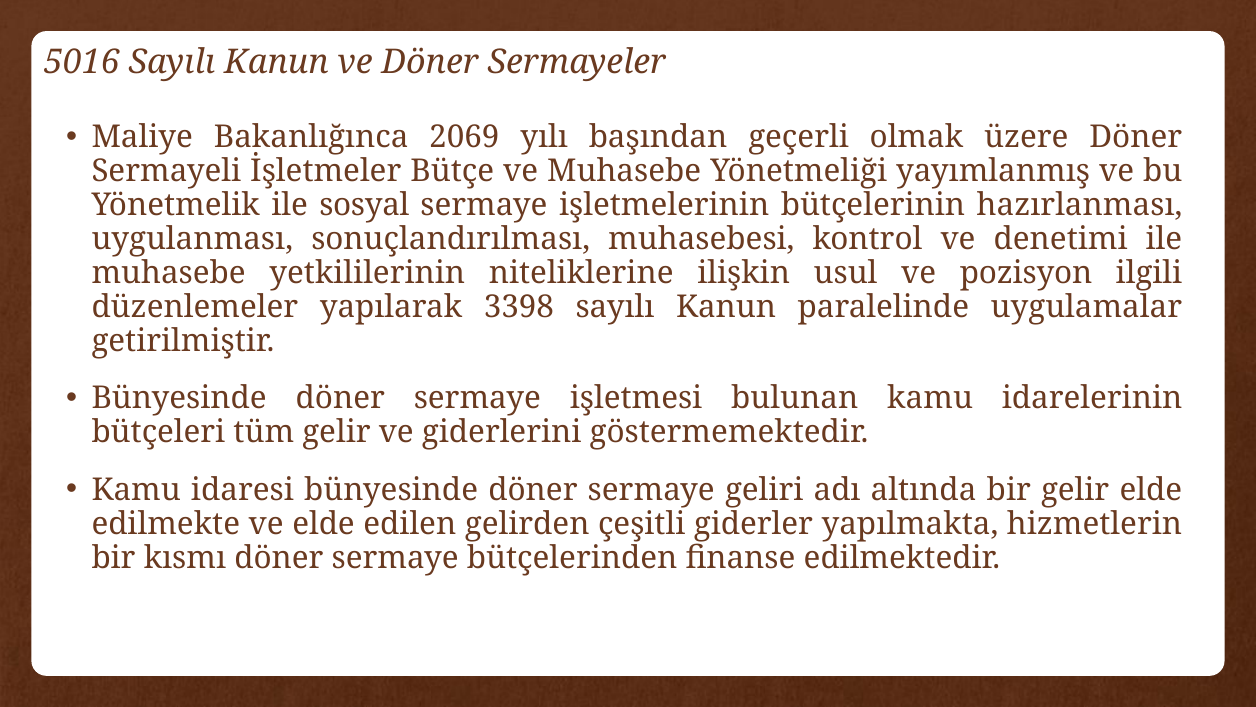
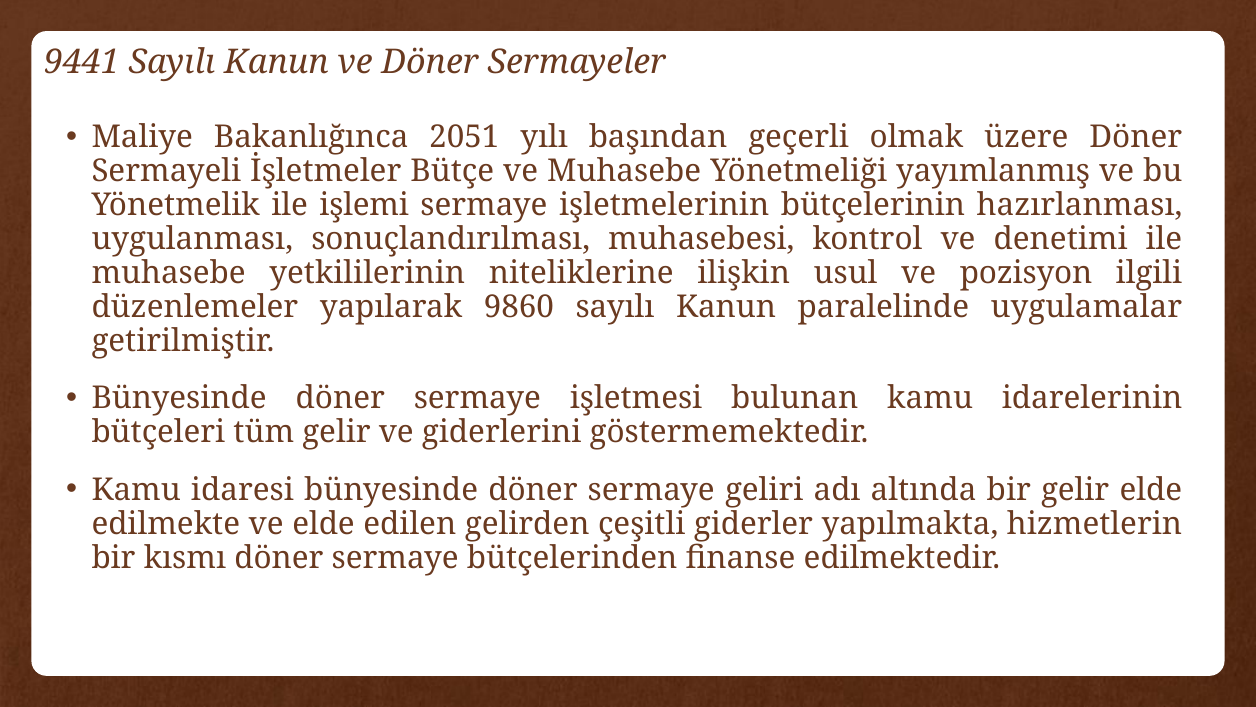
5016: 5016 -> 9441
2069: 2069 -> 2051
sosyal: sosyal -> işlemi
3398: 3398 -> 9860
